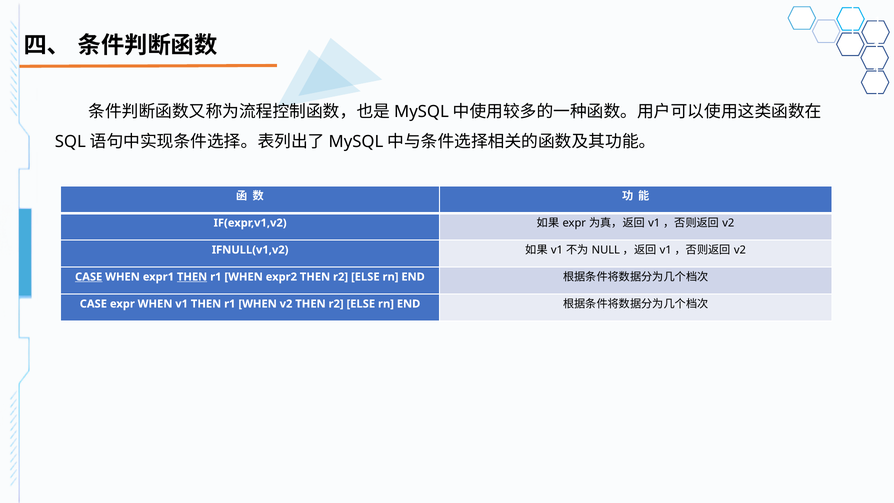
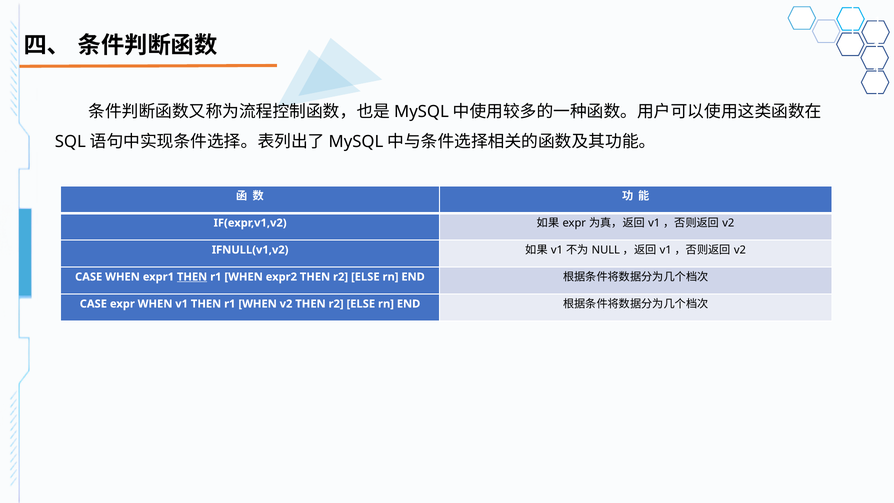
CASE at (89, 277) underline: present -> none
